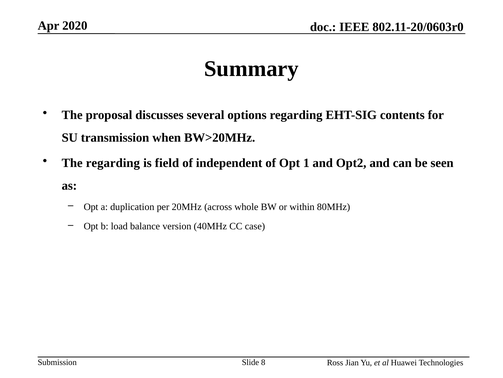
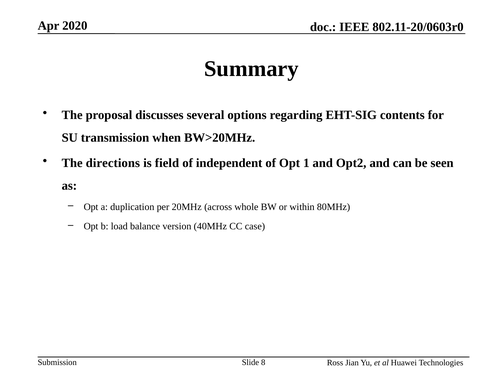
The regarding: regarding -> directions
